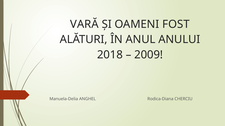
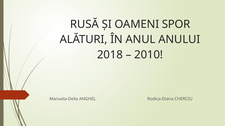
VARĂ: VARĂ -> RUSĂ
FOST: FOST -> SPOR
2009: 2009 -> 2010
